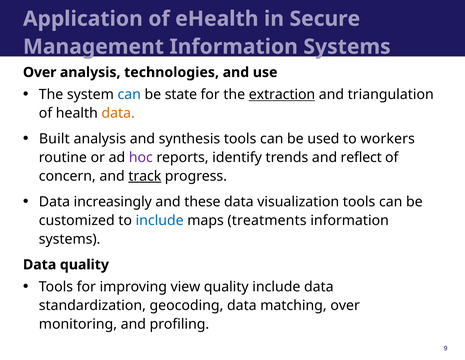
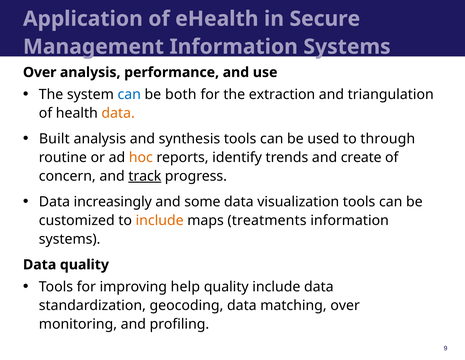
technologies: technologies -> performance
state: state -> both
extraction underline: present -> none
workers: workers -> through
hoc colour: purple -> orange
reflect: reflect -> create
these: these -> some
include at (160, 220) colour: blue -> orange
view: view -> help
